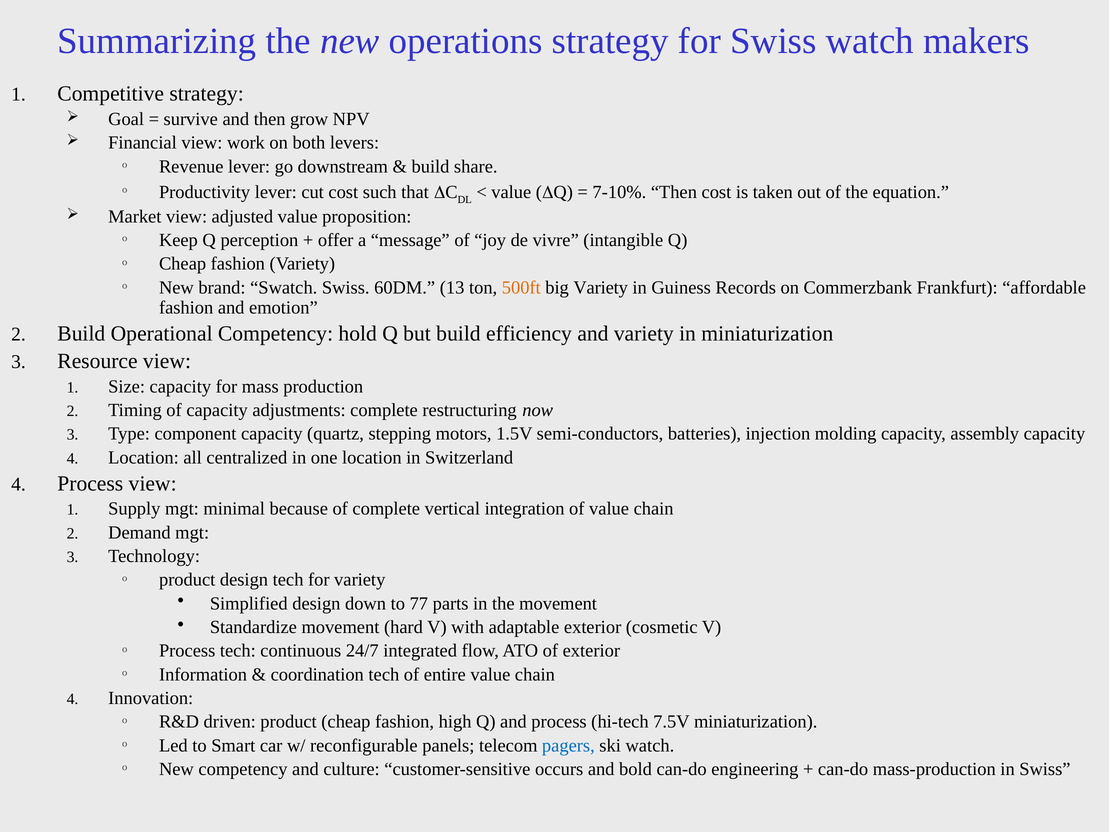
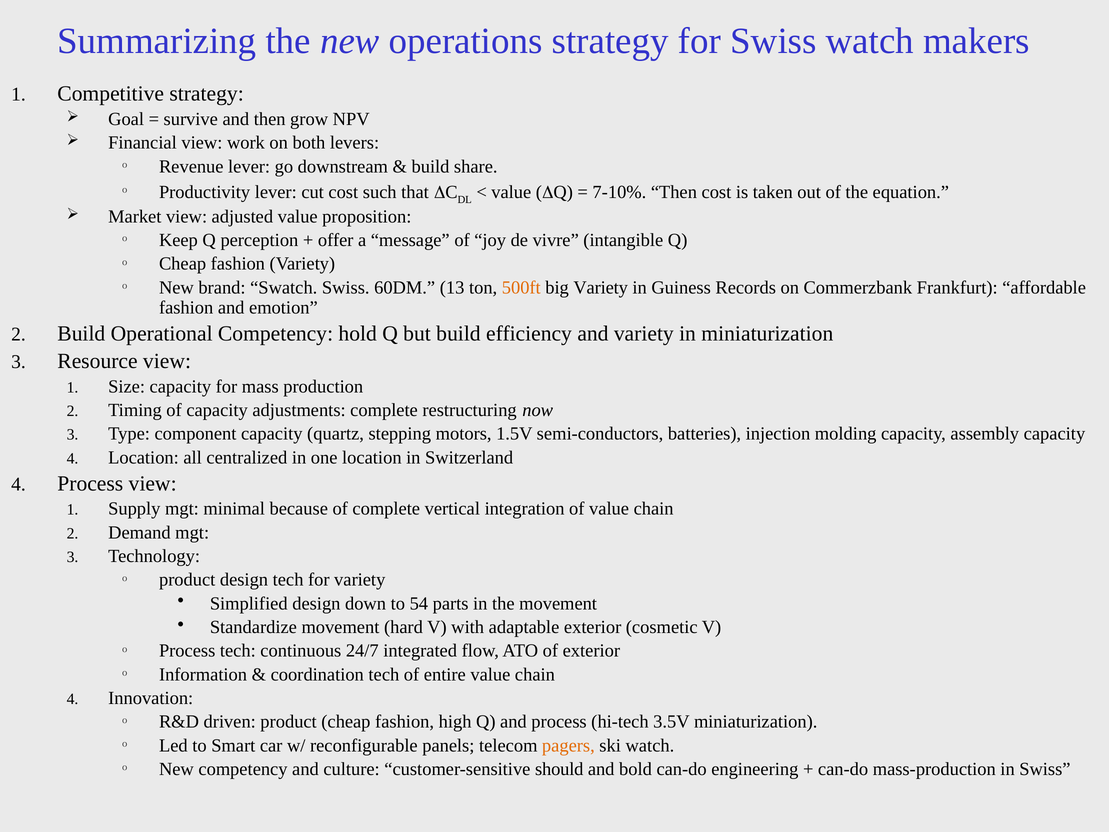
77: 77 -> 54
7.5V: 7.5V -> 3.5V
pagers colour: blue -> orange
occurs: occurs -> should
